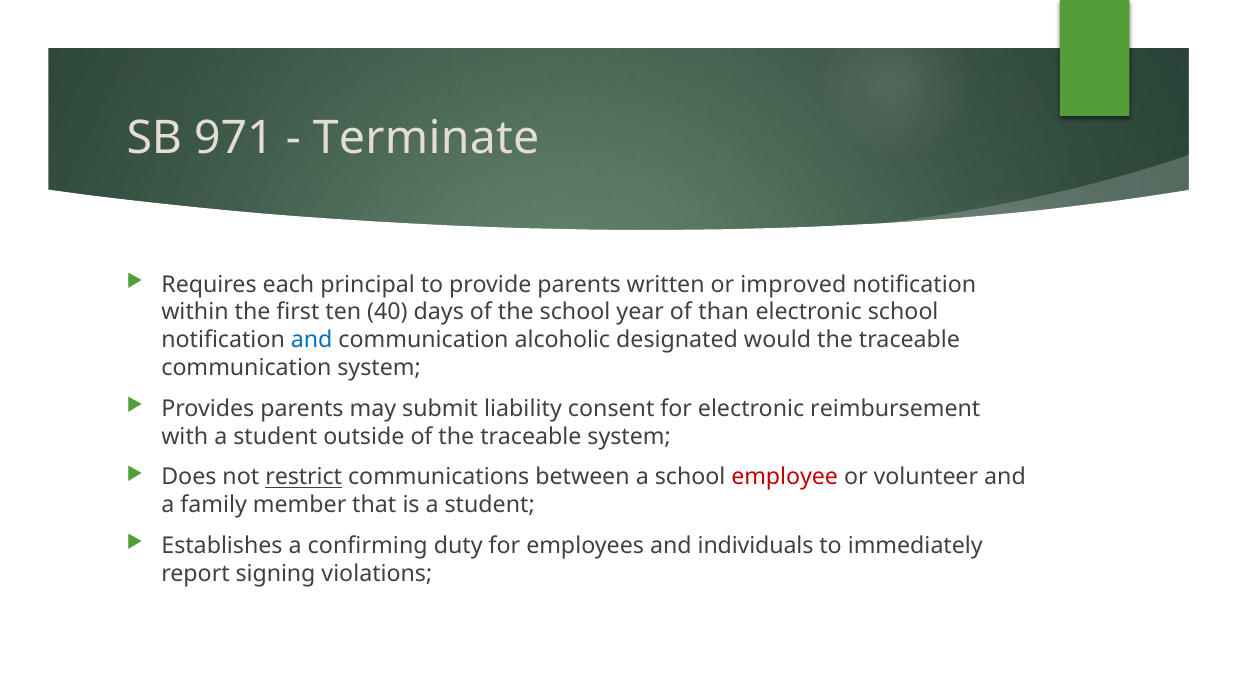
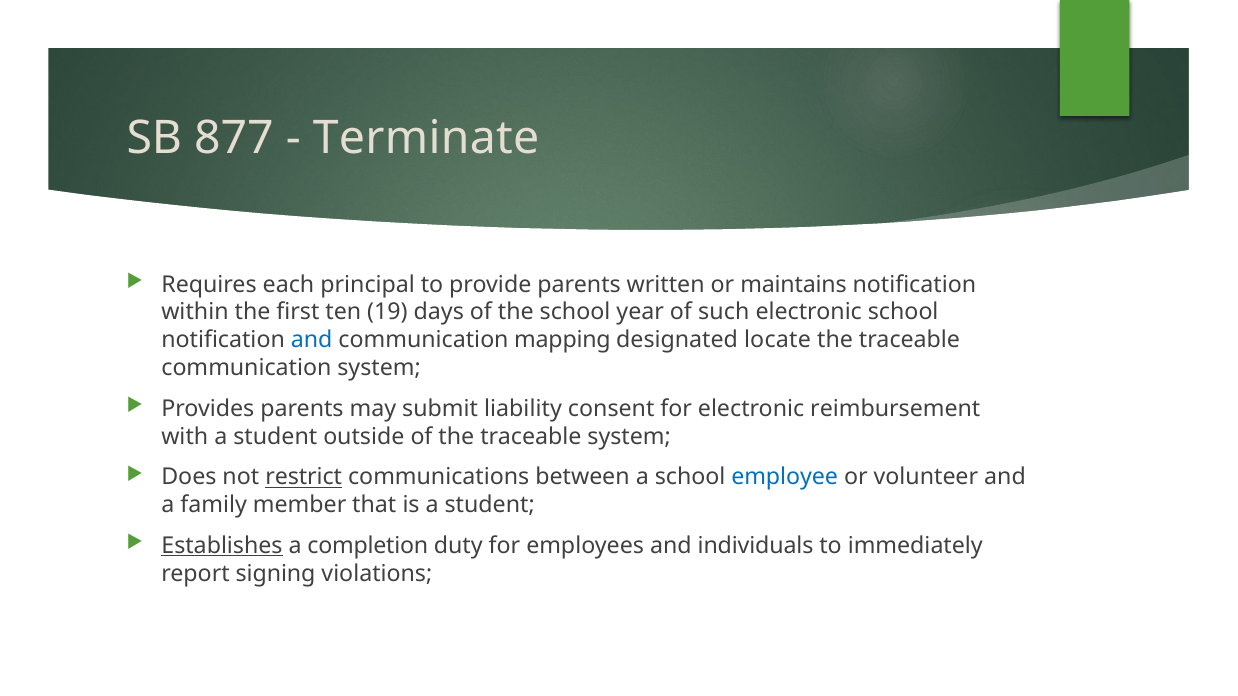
971: 971 -> 877
improved: improved -> maintains
40: 40 -> 19
than: than -> such
alcoholic: alcoholic -> mapping
would: would -> locate
employee colour: red -> blue
Establishes underline: none -> present
confirming: confirming -> completion
